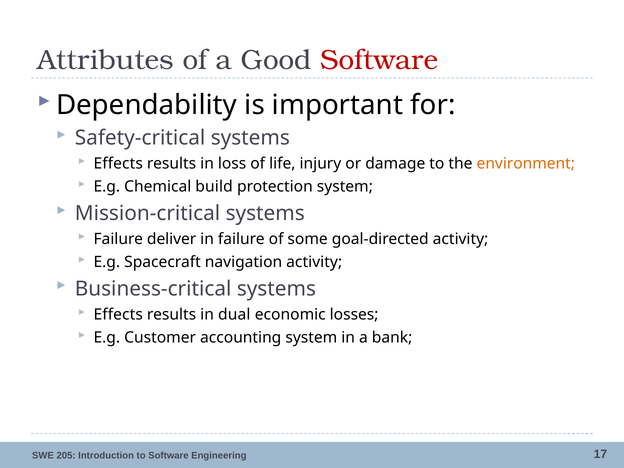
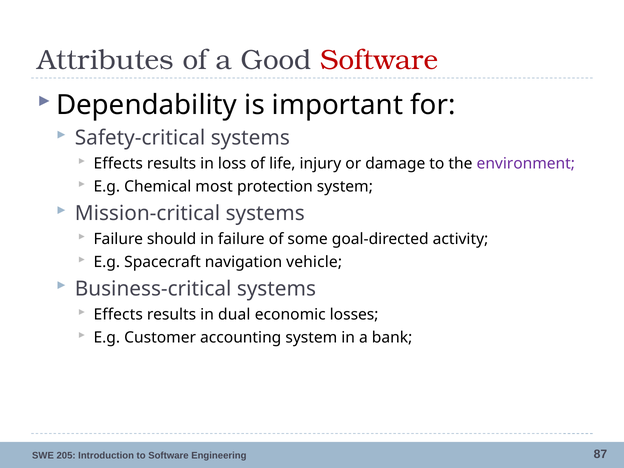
environment colour: orange -> purple
build: build -> most
deliver: deliver -> should
navigation activity: activity -> vehicle
17: 17 -> 87
